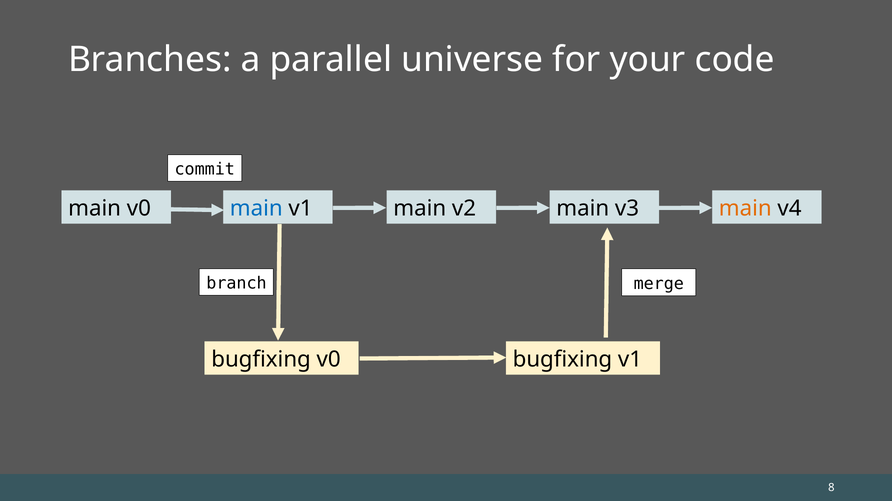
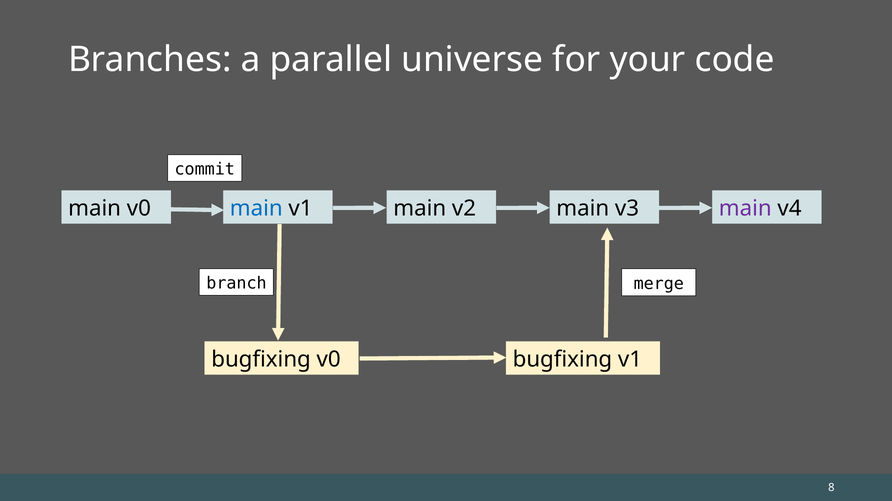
main at (745, 209) colour: orange -> purple
